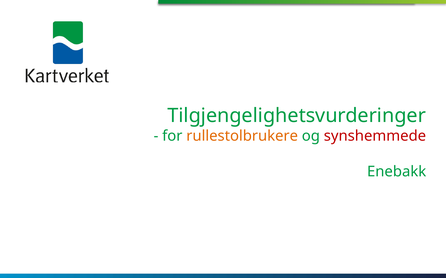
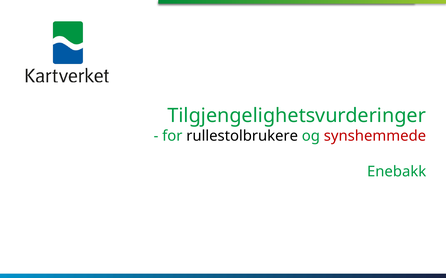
rullestolbrukere colour: orange -> black
